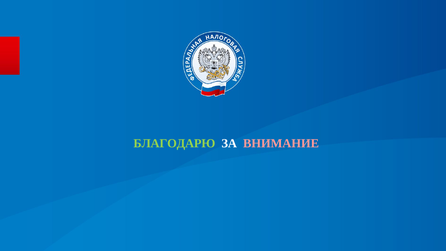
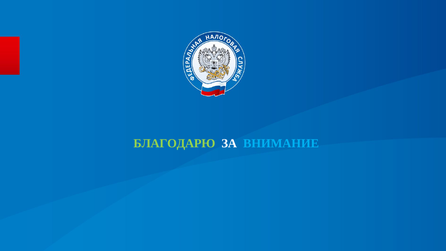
ВНИМАНИЕ colour: pink -> light blue
